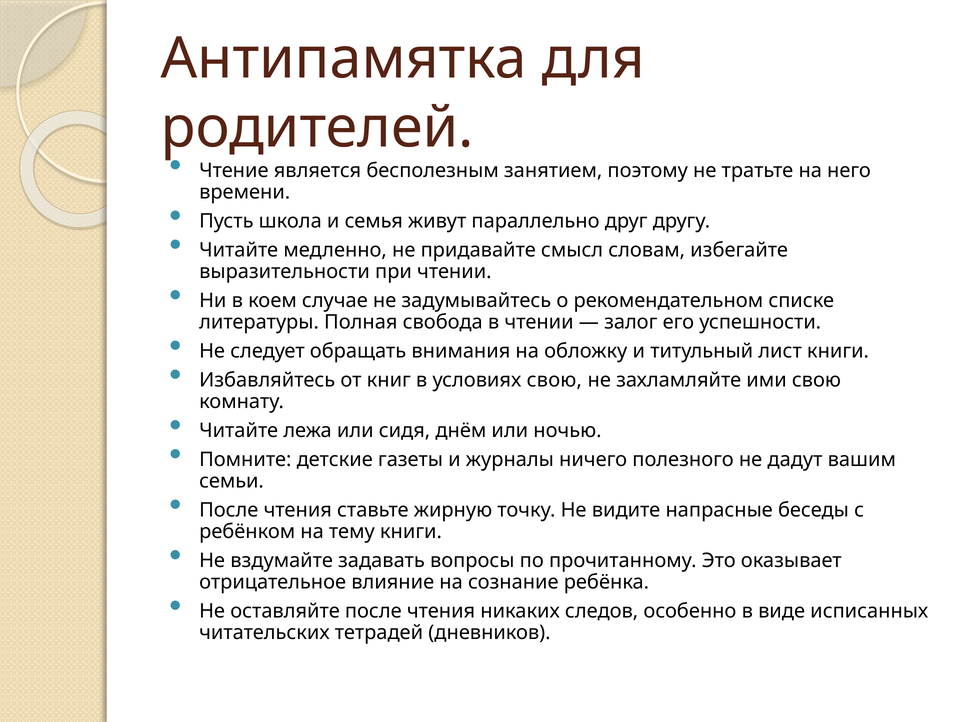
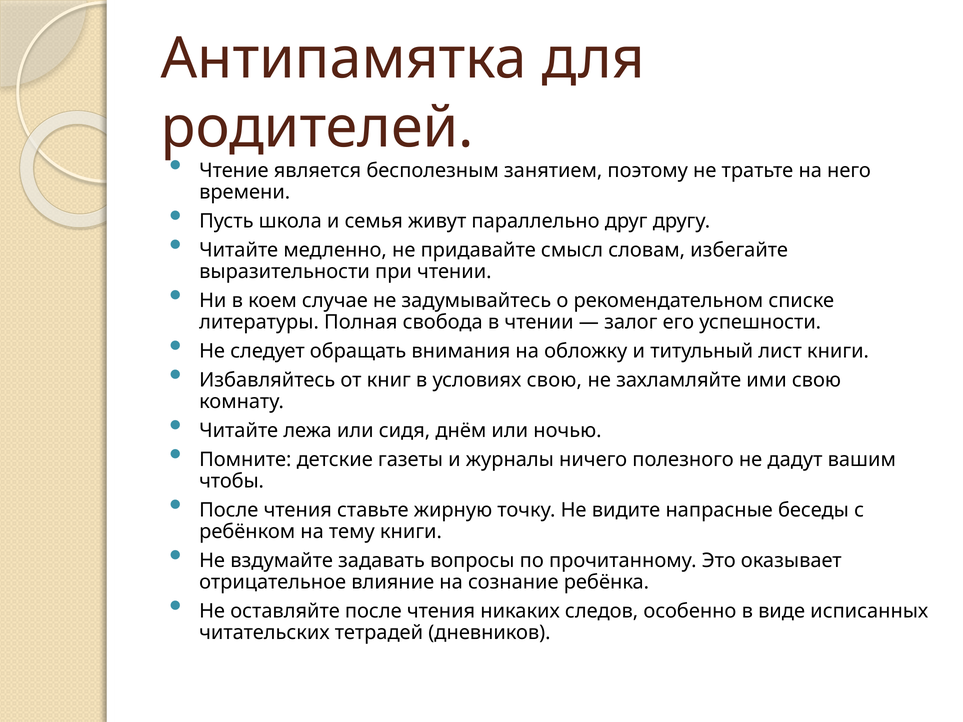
семьи: семьи -> чтобы
